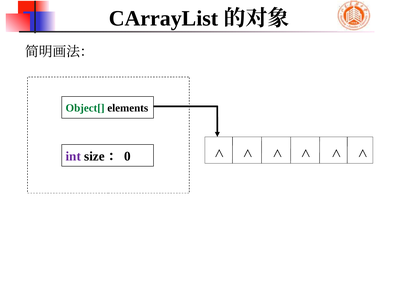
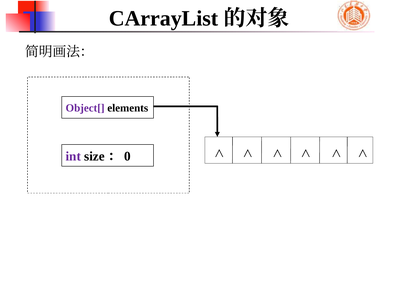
Object[ colour: green -> purple
